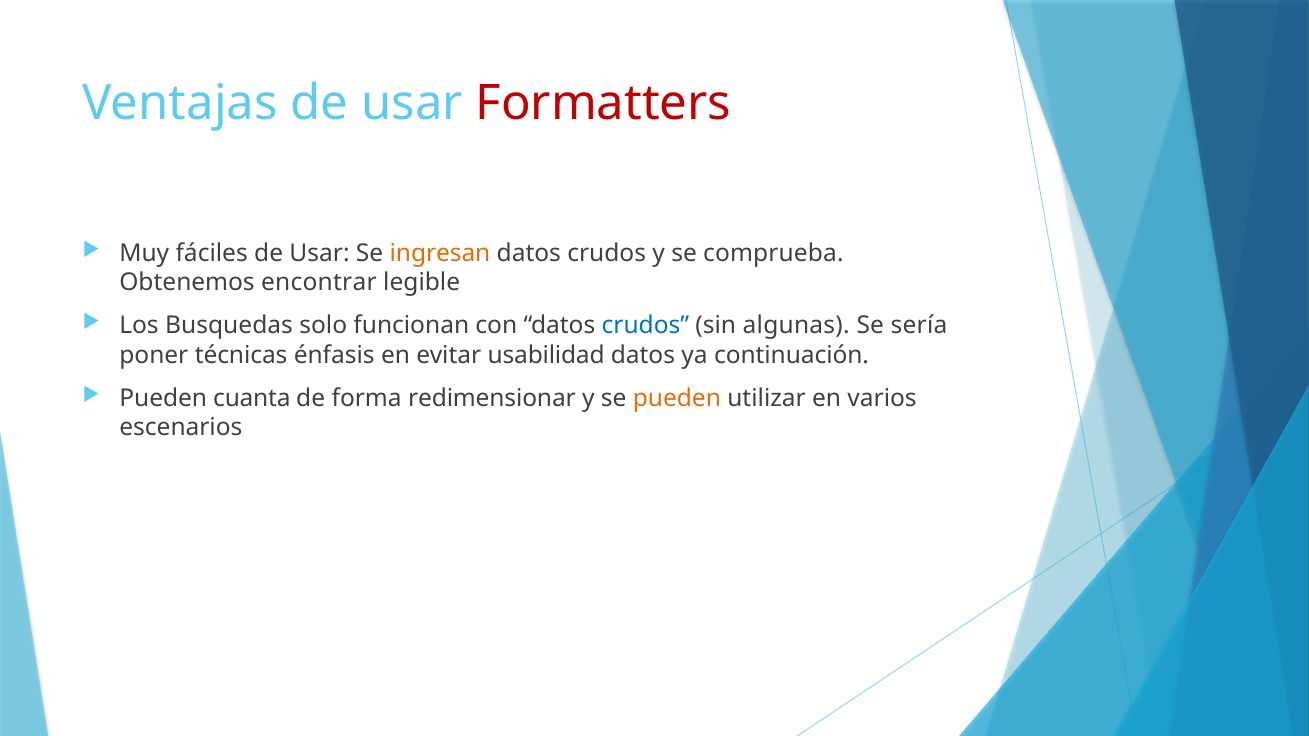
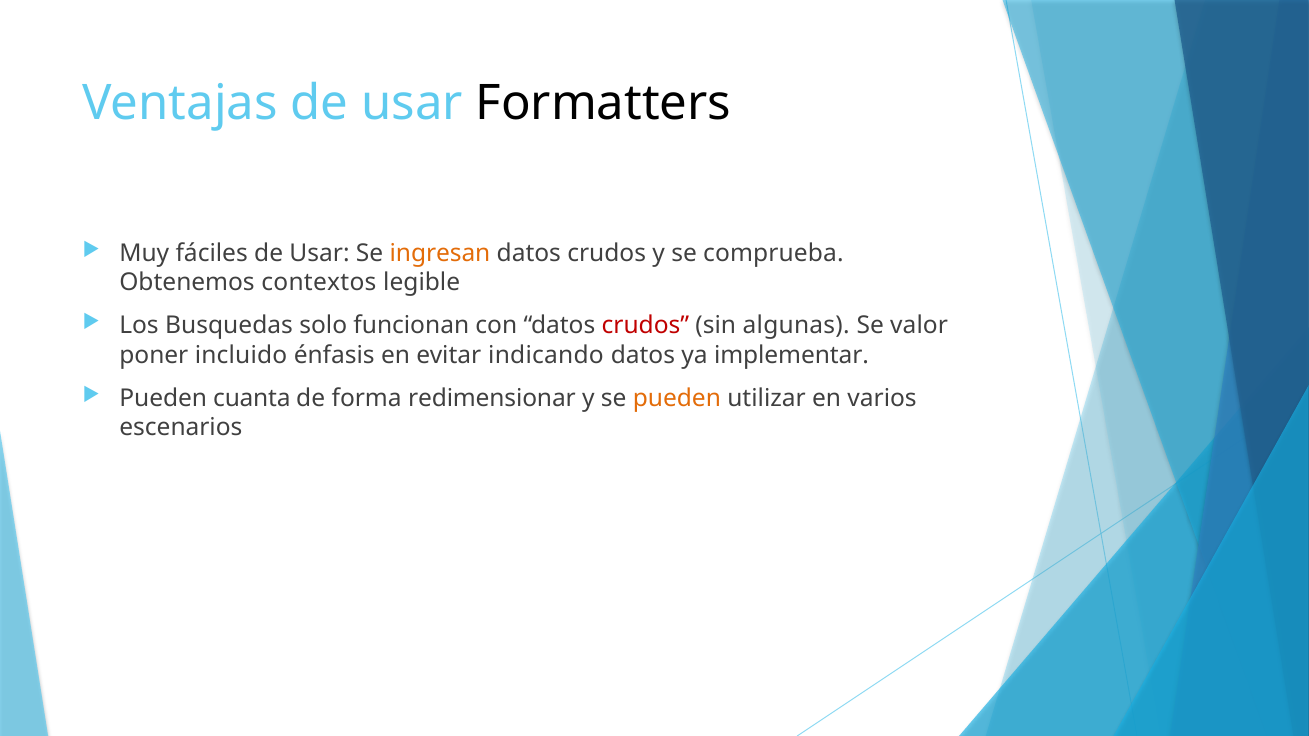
Formatters colour: red -> black
encontrar: encontrar -> contextos
crudos at (645, 326) colour: blue -> red
sería: sería -> valor
técnicas: técnicas -> incluido
usabilidad: usabilidad -> indicando
continuación: continuación -> implementar
